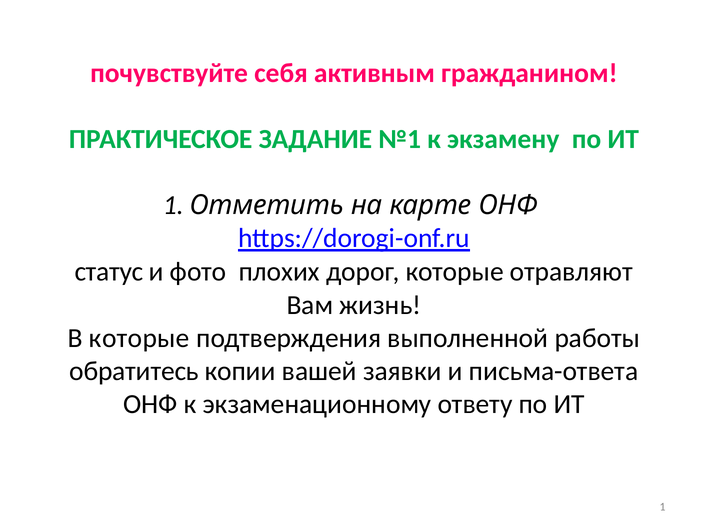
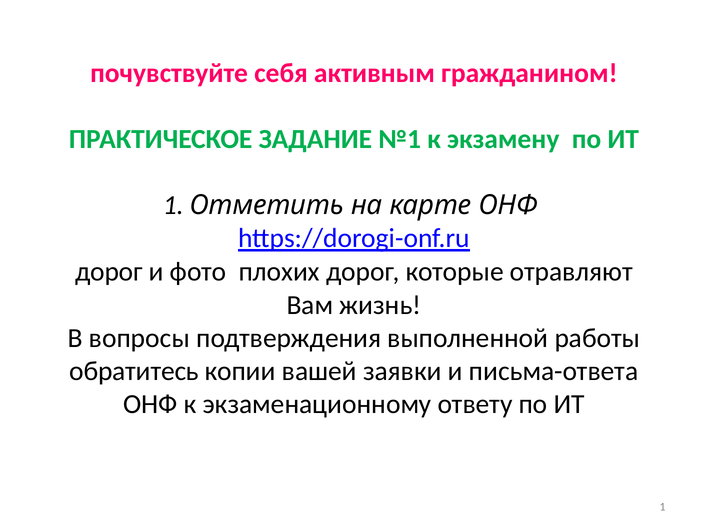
статус at (109, 272): статус -> дорог
В которые: которые -> вопросы
